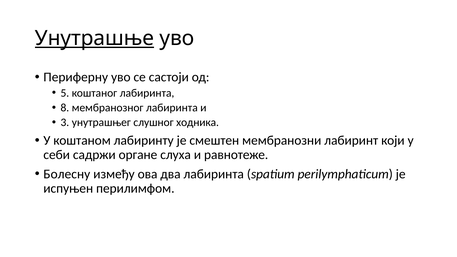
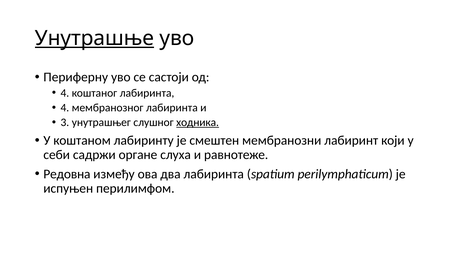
5 at (65, 93): 5 -> 4
8 at (65, 108): 8 -> 4
ходника underline: none -> present
Болесну: Болесну -> Редовна
